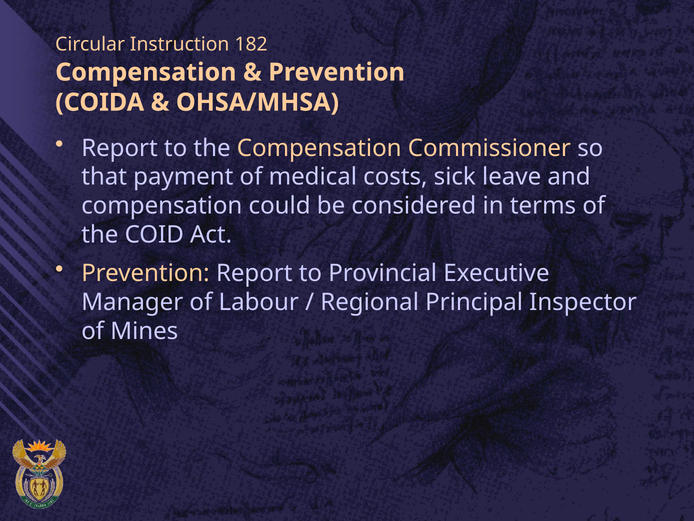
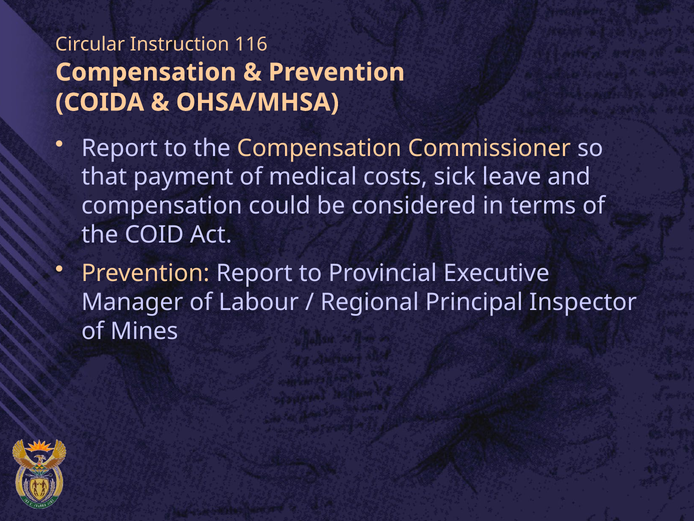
182: 182 -> 116
